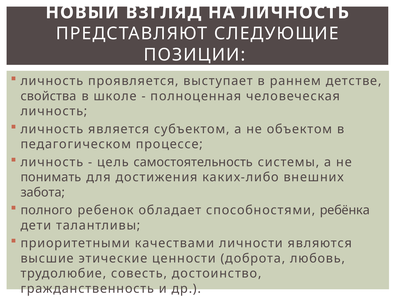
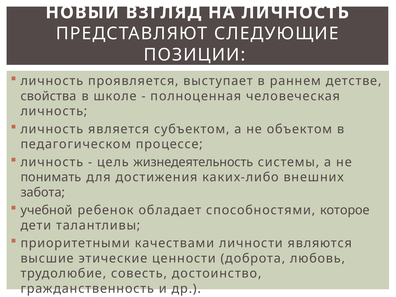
самостоятельность: самостоятельность -> жизнедеятельность
полного: полного -> учебной
ребёнка: ребёнка -> которое
